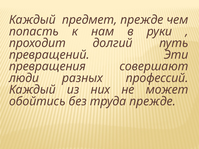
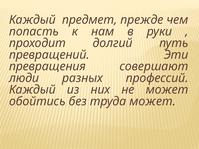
труда прежде: прежде -> может
